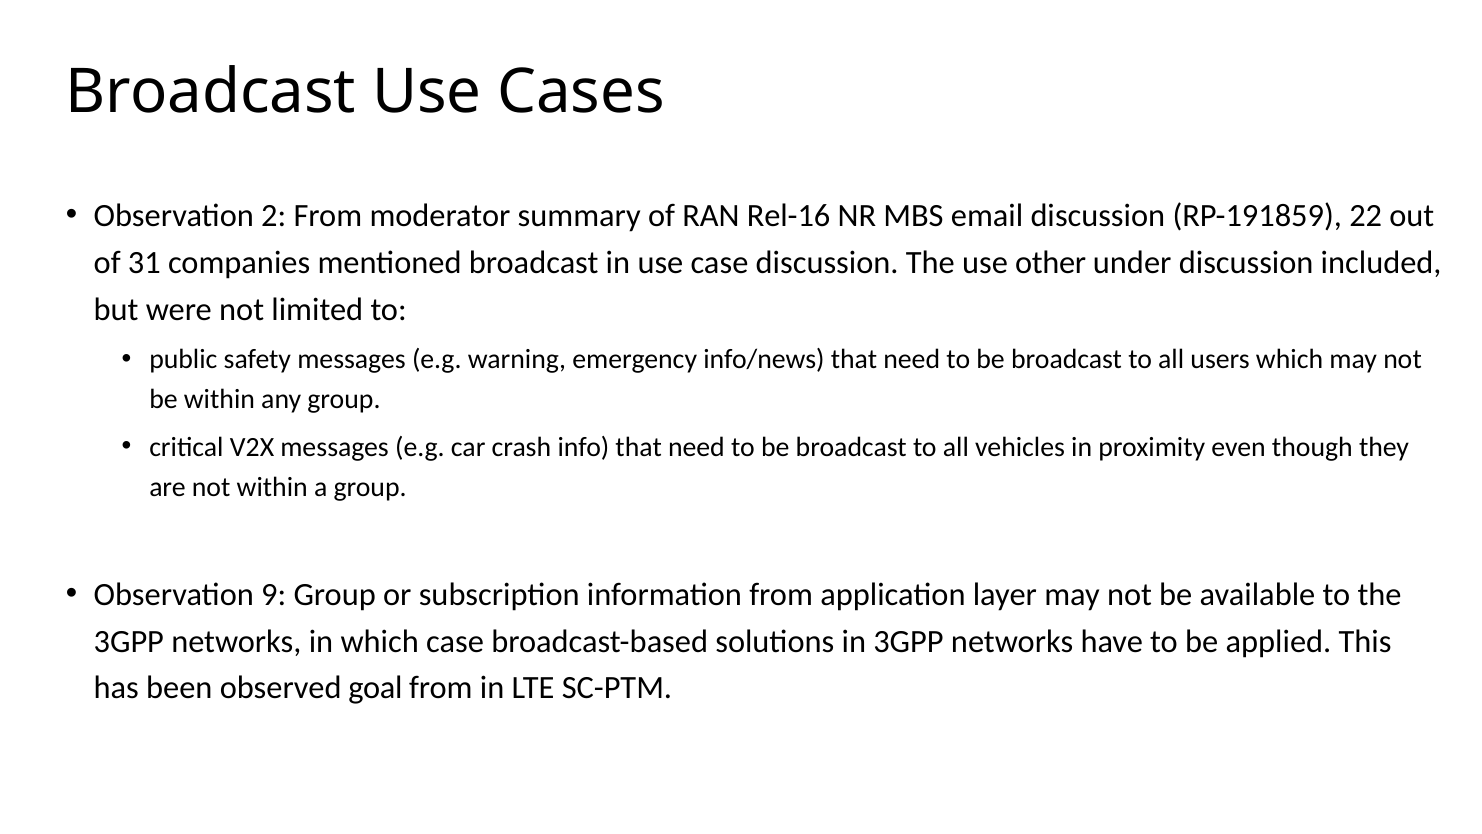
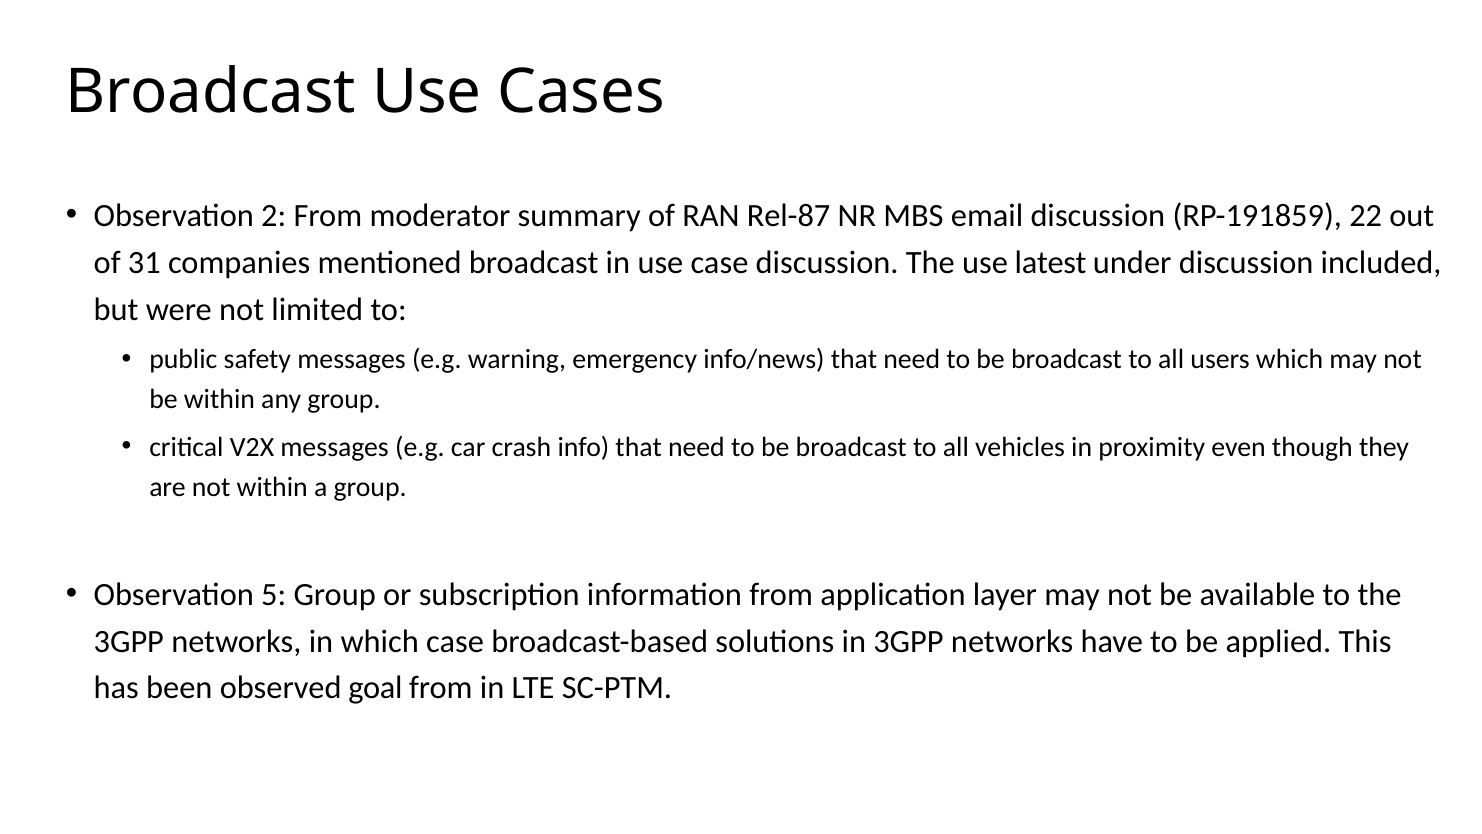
Rel-16: Rel-16 -> Rel-87
other: other -> latest
9: 9 -> 5
